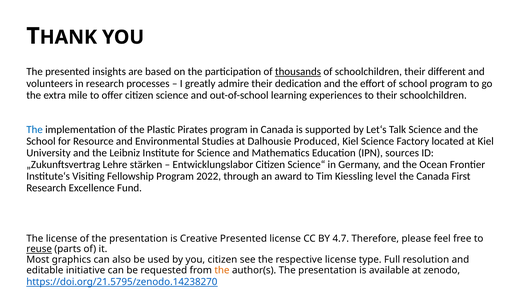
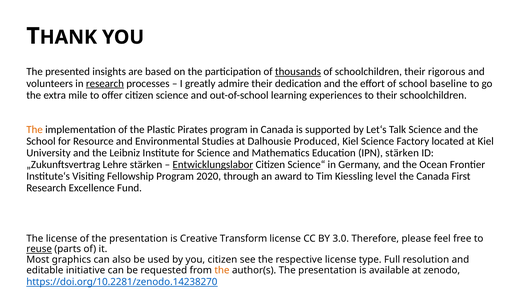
different: different -> rigorous
research at (105, 83) underline: none -> present
school program: program -> baseline
The at (35, 129) colour: blue -> orange
IPN sources: sources -> stärken
Entwicklungslabor underline: none -> present
2022: 2022 -> 2020
Creative Presented: Presented -> Transform
4.7: 4.7 -> 3.0
https://doi.org/21.5795/zenodo.14238270: https://doi.org/21.5795/zenodo.14238270 -> https://doi.org/10.2281/zenodo.14238270
